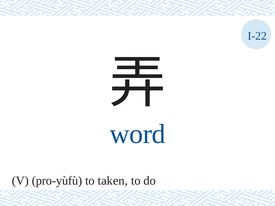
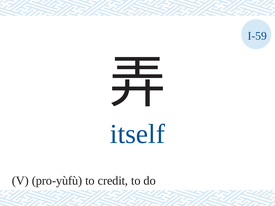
I-22: I-22 -> I-59
word: word -> itself
taken: taken -> credit
